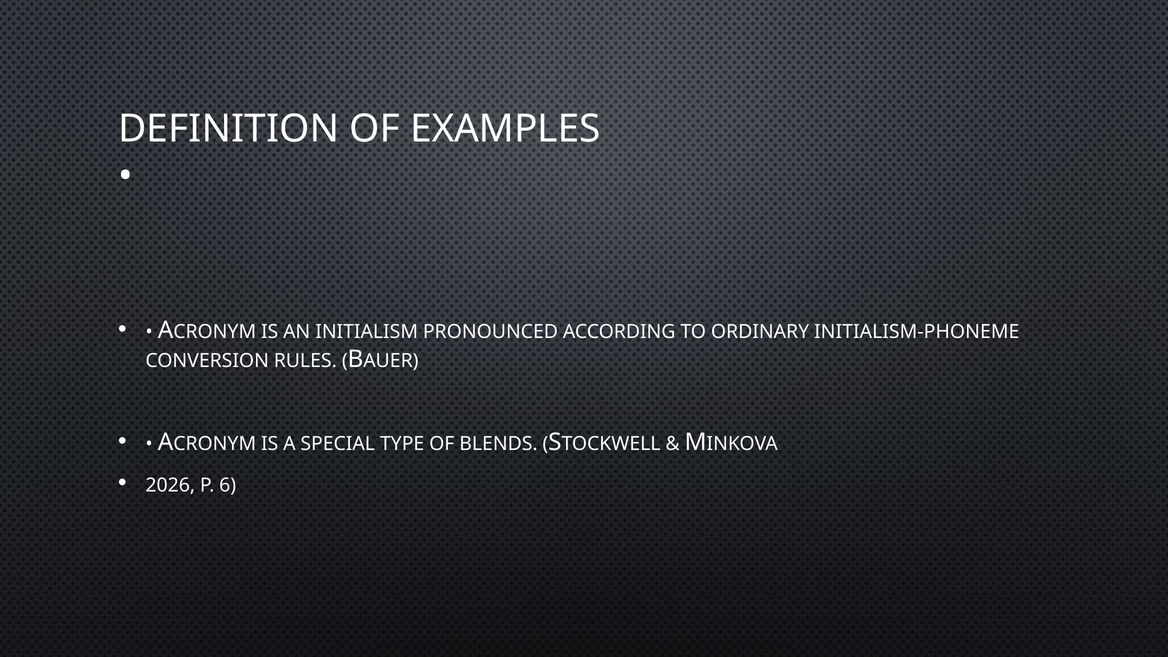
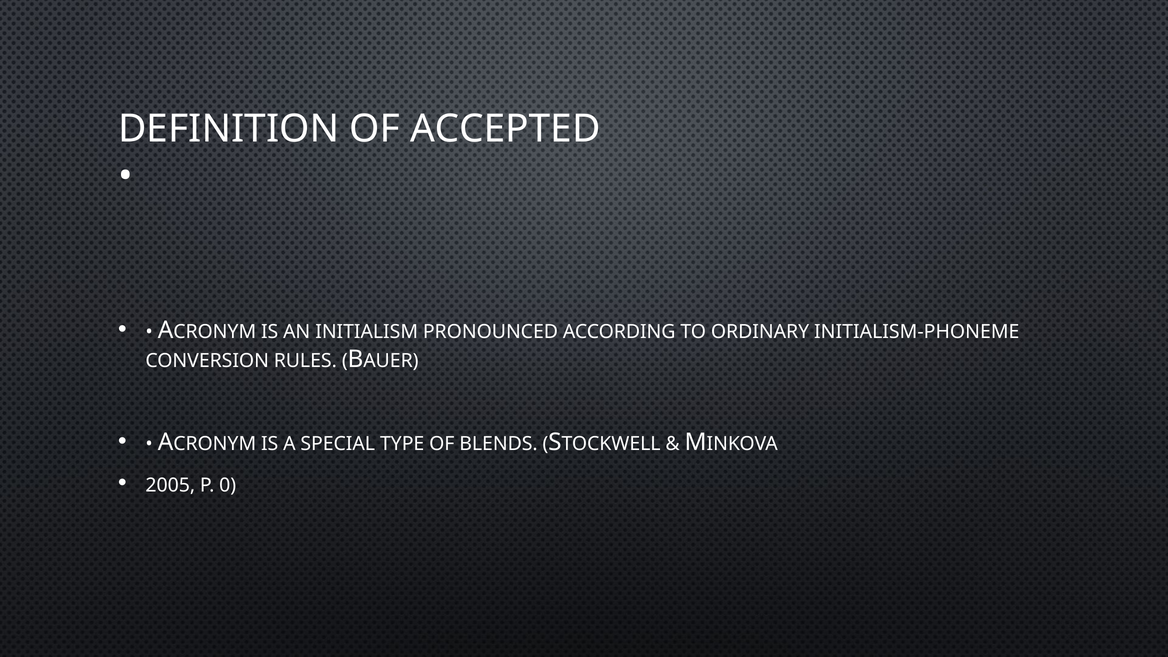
EXAMPLES: EXAMPLES -> ACCEPTED
2026: 2026 -> 2005
6: 6 -> 0
